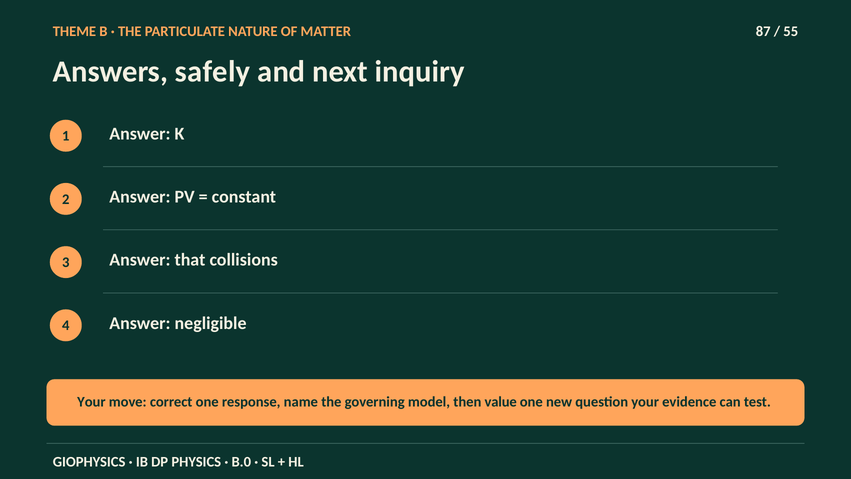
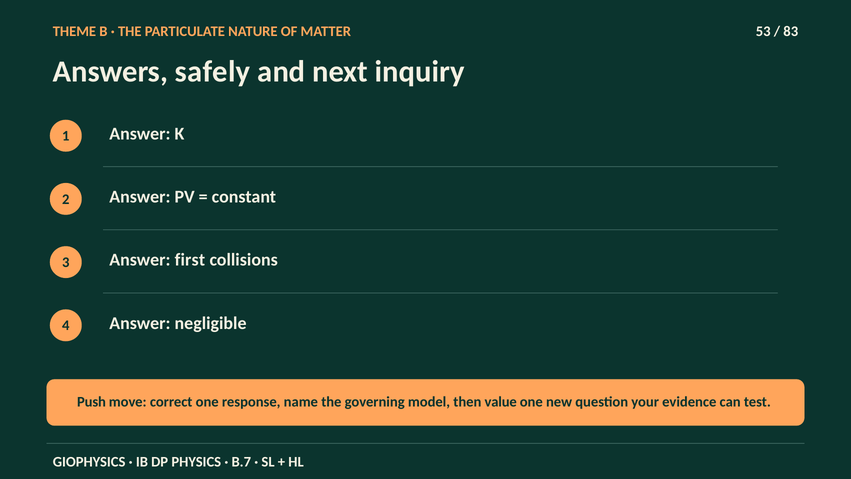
87: 87 -> 53
55: 55 -> 83
that: that -> first
Your at (91, 402): Your -> Push
B.0: B.0 -> B.7
